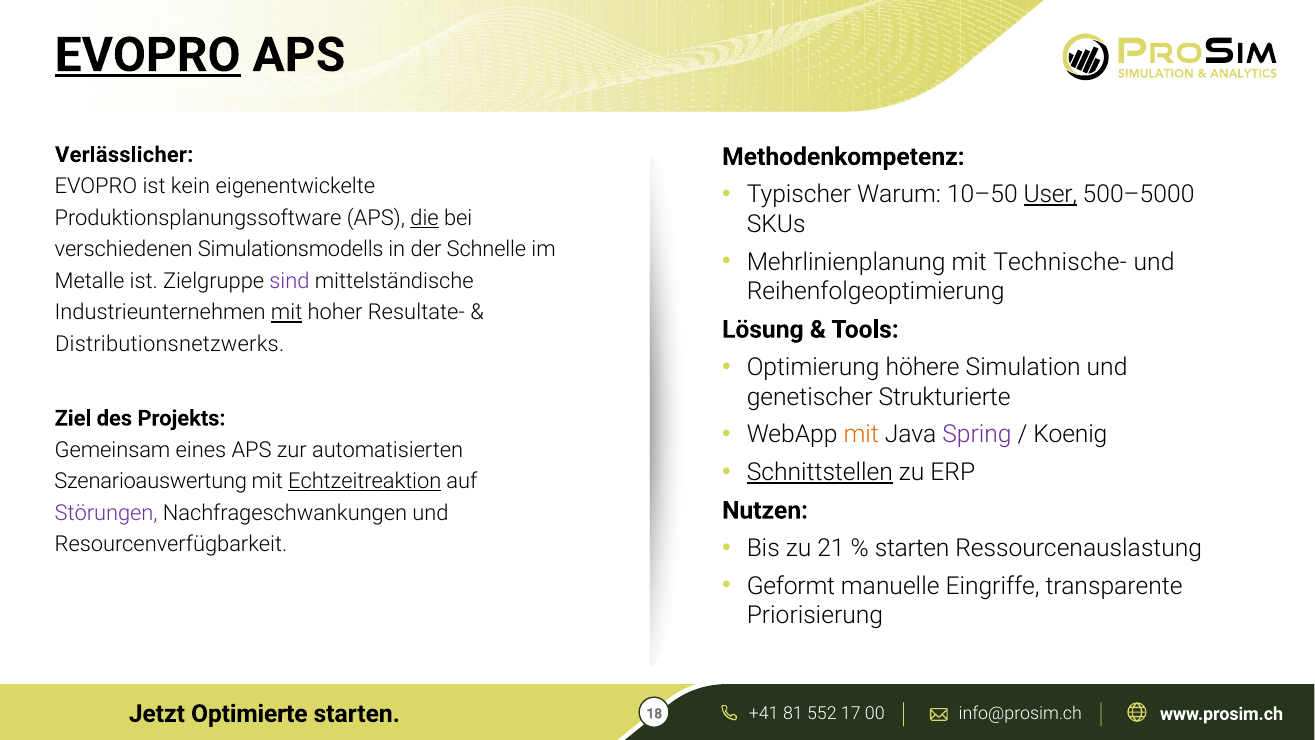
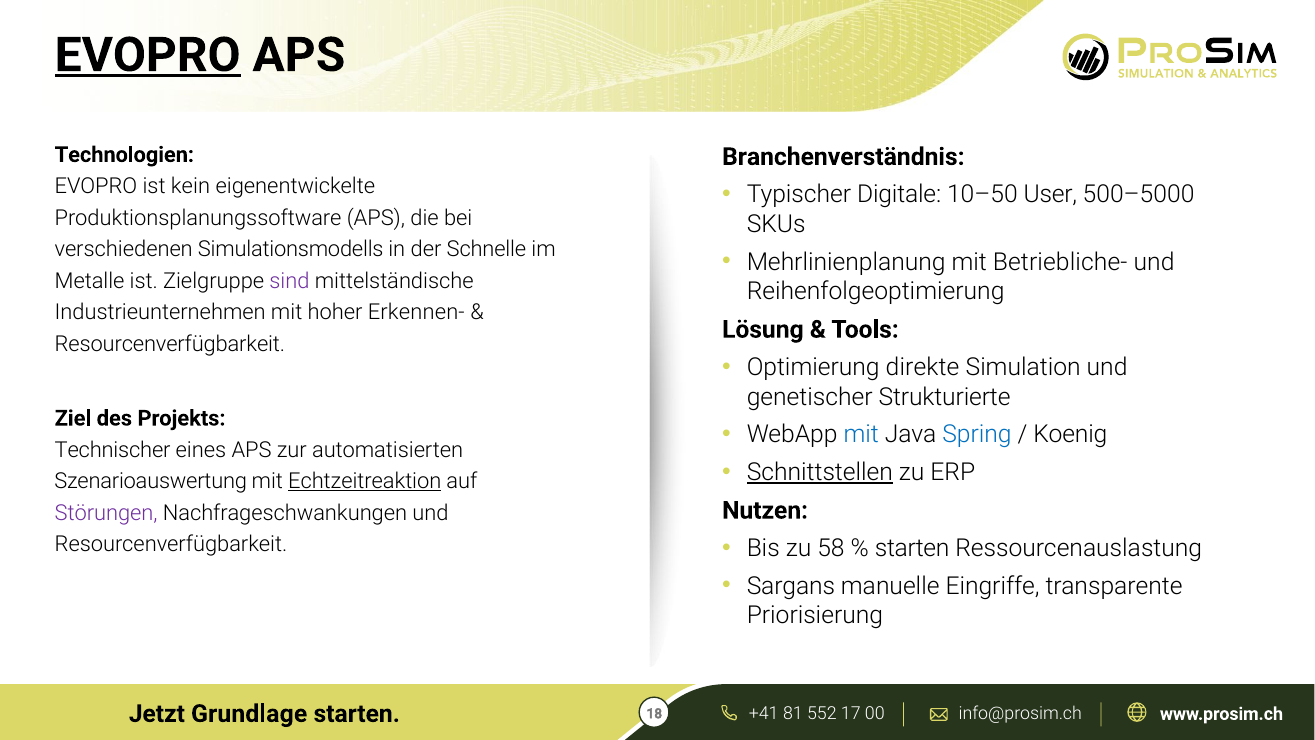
Verlässlicher: Verlässlicher -> Technologien
Methodenkompetenz: Methodenkompetenz -> Branchenverständnis
Warum: Warum -> Digitale
User underline: present -> none
die underline: present -> none
Technische-: Technische- -> Betriebliche-
mit at (287, 312) underline: present -> none
Resultate-: Resultate- -> Erkennen-
Distributionsnetzwerks at (170, 344): Distributionsnetzwerks -> Resourcenverfügbarkeit
höhere: höhere -> direkte
mit at (861, 435) colour: orange -> blue
Spring colour: purple -> blue
Gemeinsam: Gemeinsam -> Technischer
21: 21 -> 58
Geformt: Geformt -> Sargans
Optimierte: Optimierte -> Grundlage
